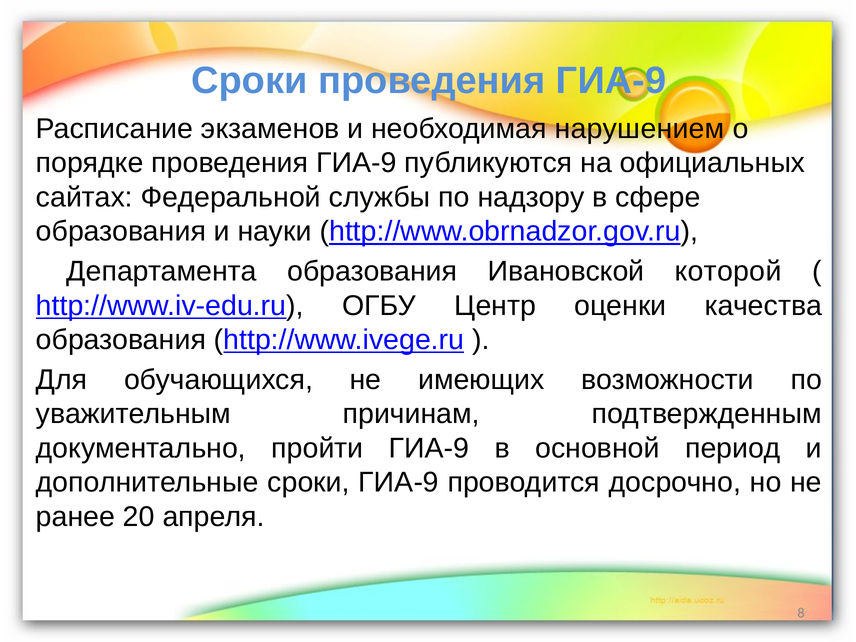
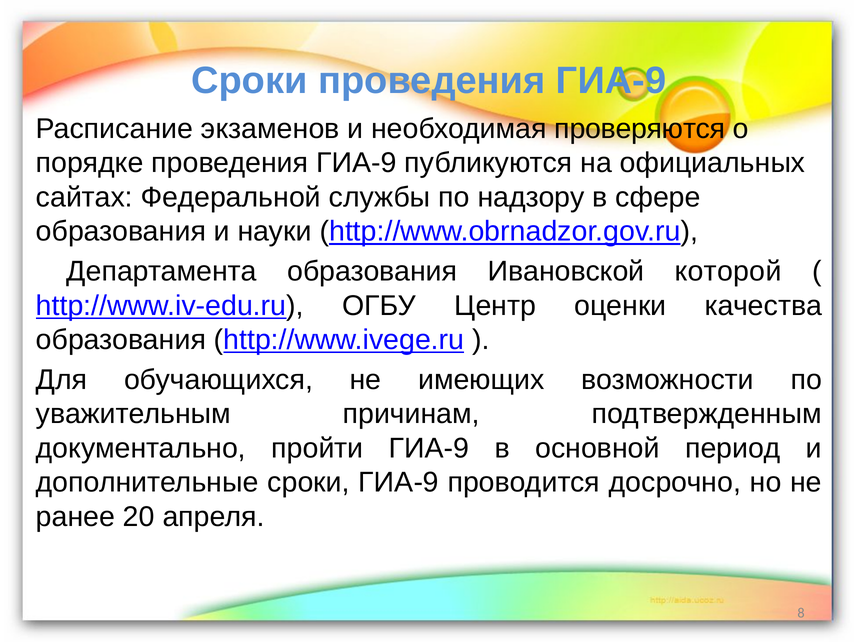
нарушением: нарушением -> проверяются
